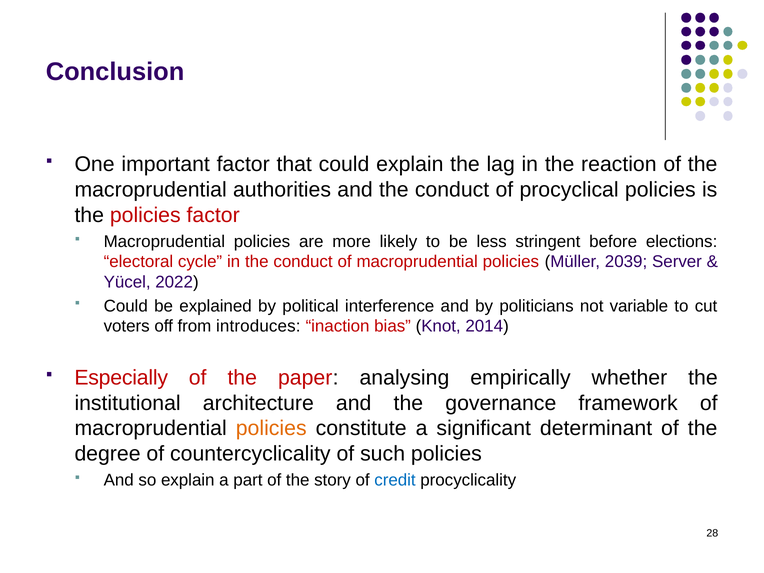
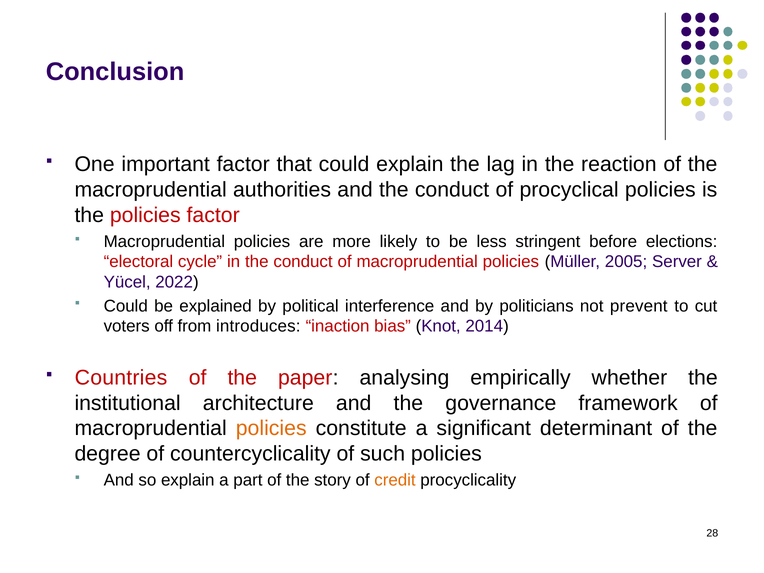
2039: 2039 -> 2005
variable: variable -> prevent
Especially: Especially -> Countries
credit colour: blue -> orange
